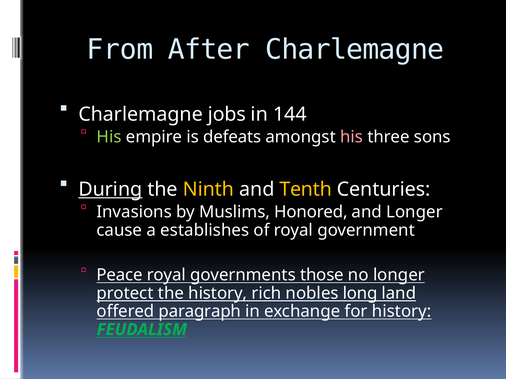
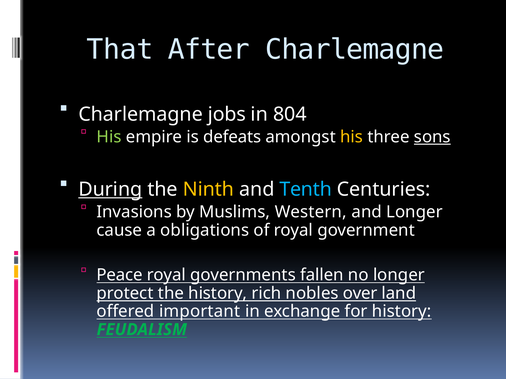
From: From -> That
144: 144 -> 804
his at (352, 137) colour: pink -> yellow
sons underline: none -> present
Tenth colour: yellow -> light blue
Honored: Honored -> Western
establishes: establishes -> obligations
those: those -> fallen
long: long -> over
paragraph: paragraph -> important
